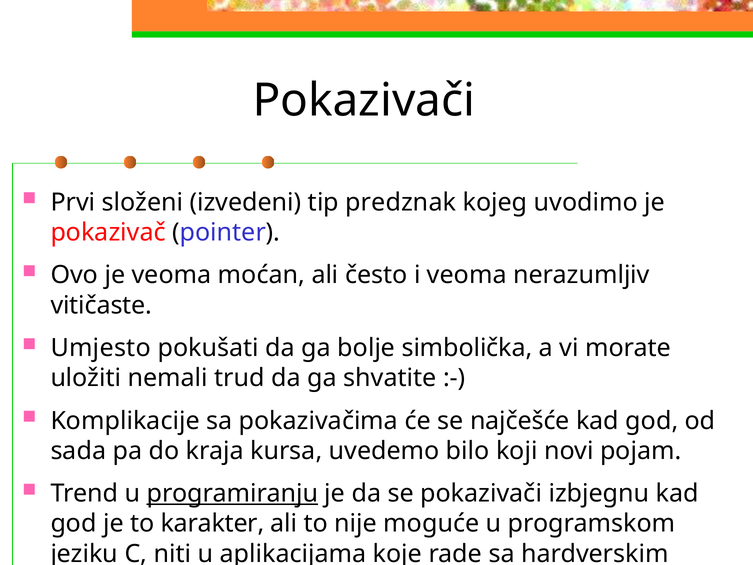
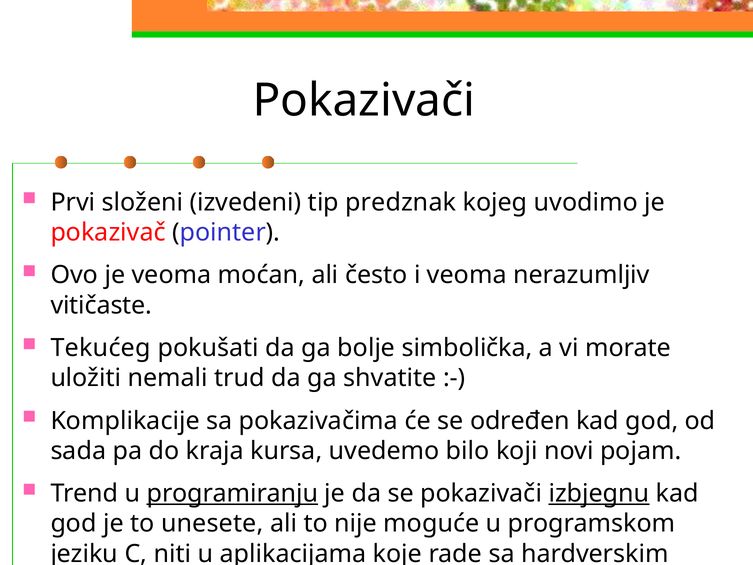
Umjesto: Umjesto -> Tekućeg
najčešće: najčešće -> određen
izbjegnu underline: none -> present
karakter: karakter -> unesete
